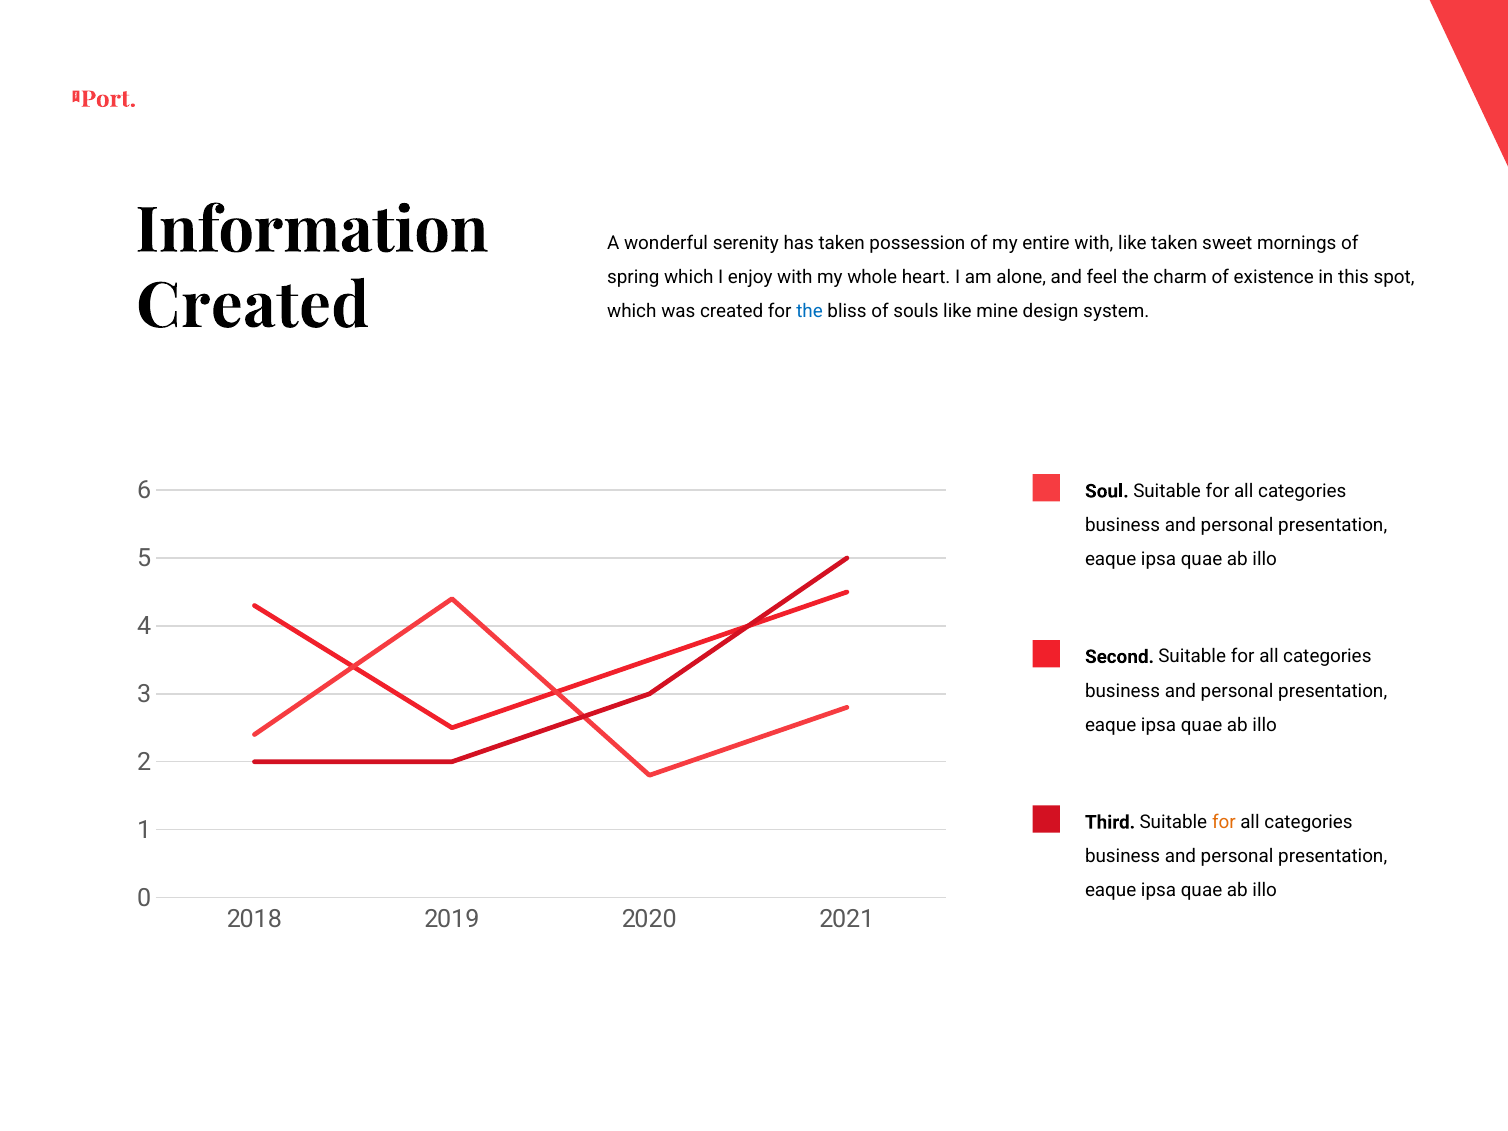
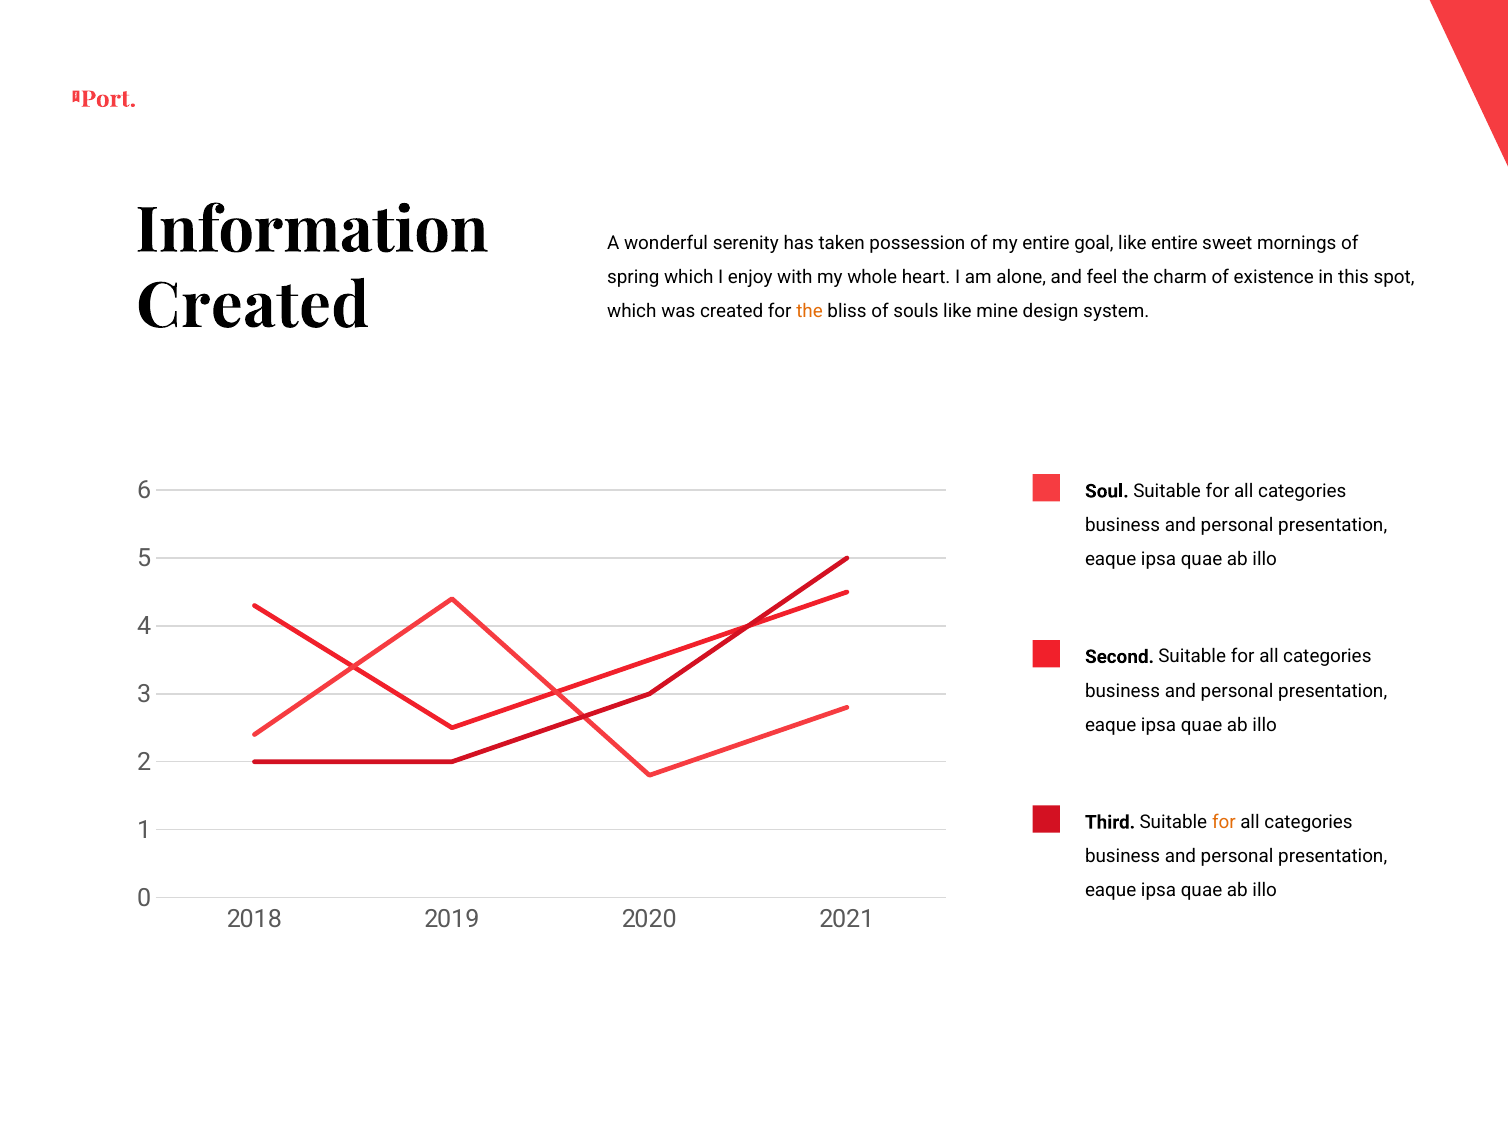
entire with: with -> goal
like taken: taken -> entire
the at (810, 311) colour: blue -> orange
